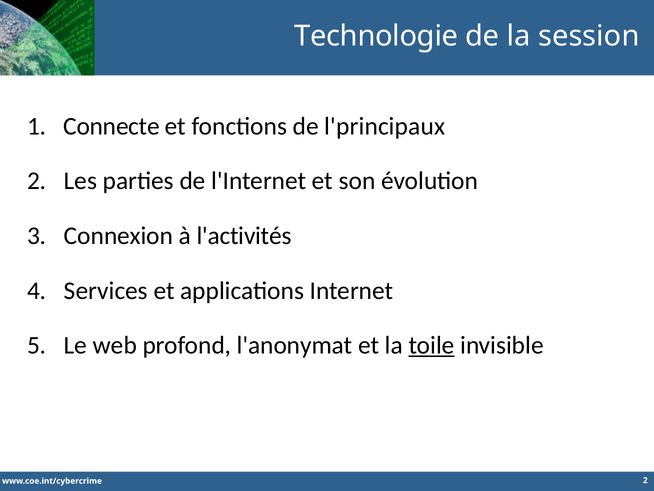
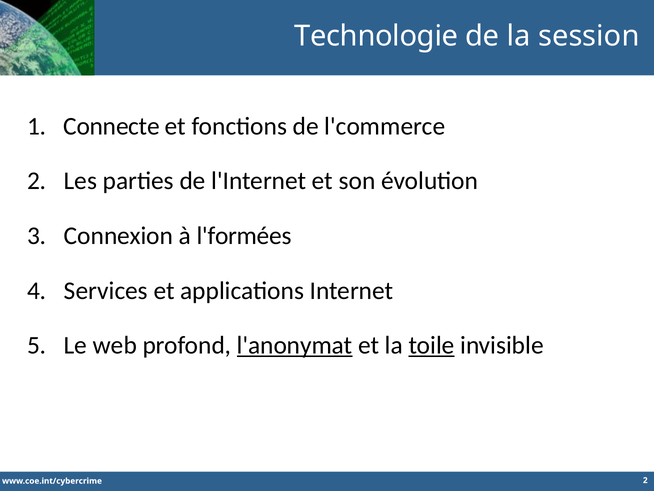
l'principaux: l'principaux -> l'commerce
l'activités: l'activités -> l'formées
l'anonymat underline: none -> present
